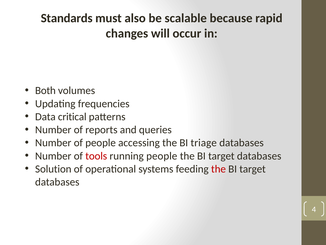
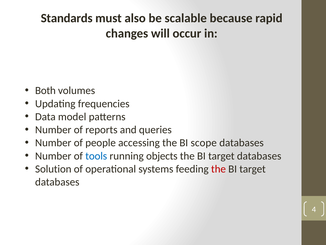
critical: critical -> model
triage: triage -> scope
tools colour: red -> blue
running people: people -> objects
